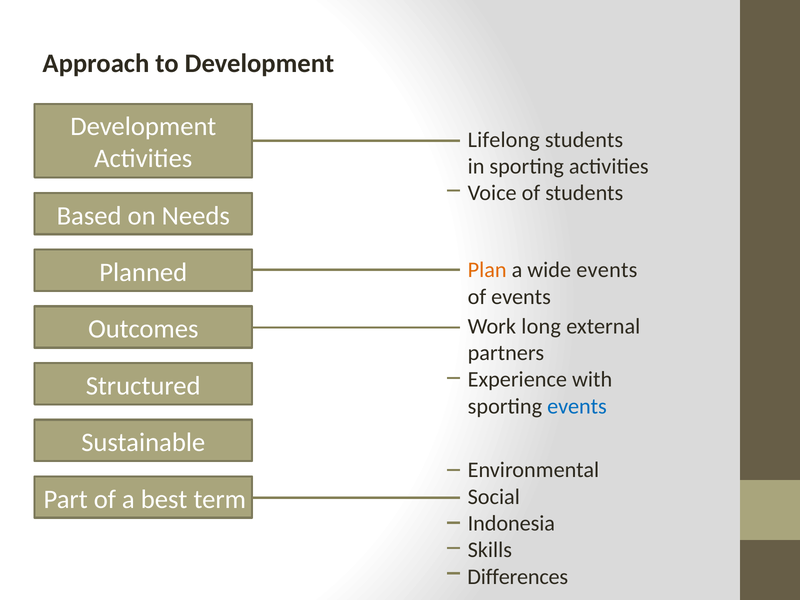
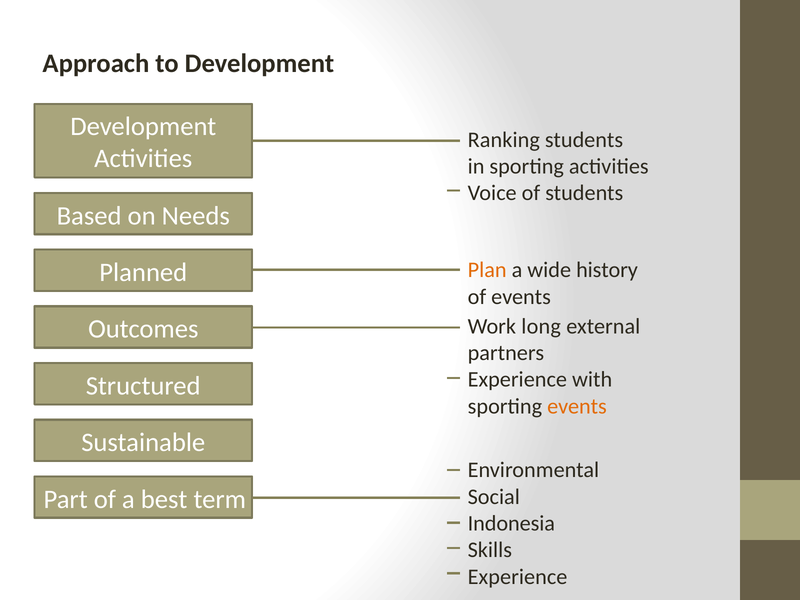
Lifelong: Lifelong -> Ranking
wide events: events -> history
events at (577, 406) colour: blue -> orange
Differences at (518, 577): Differences -> Experience
